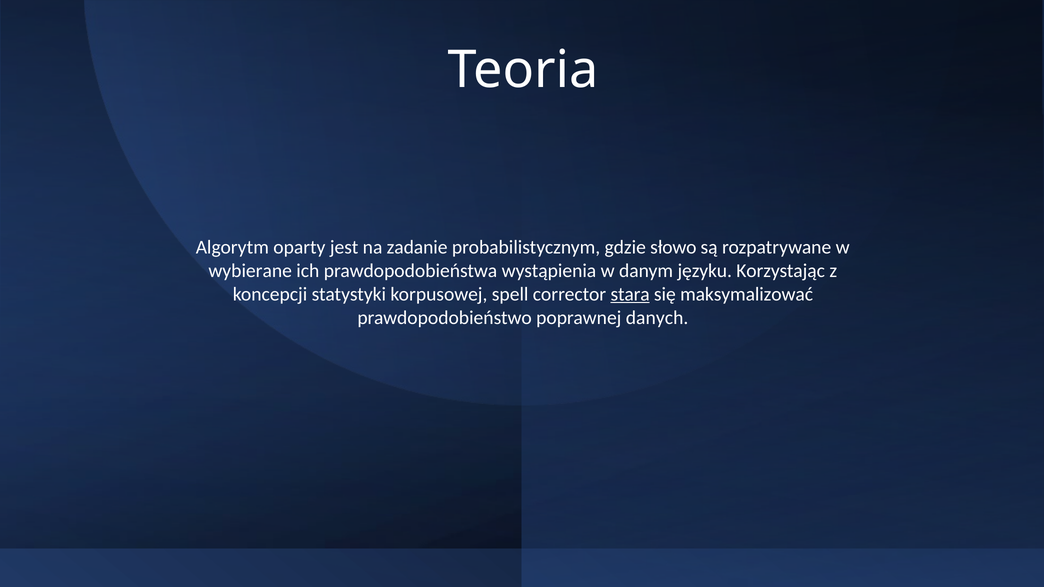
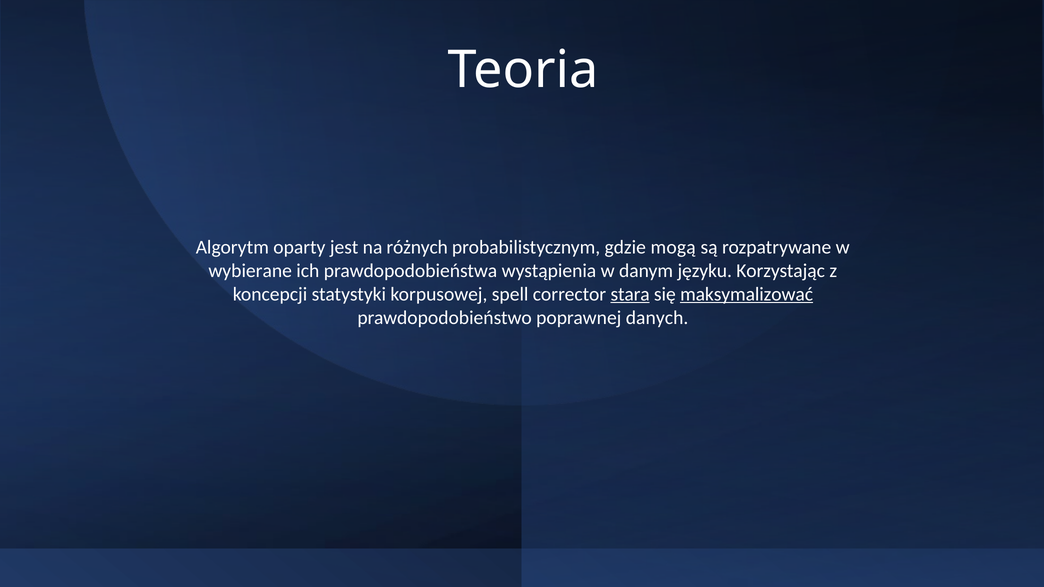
zadanie: zadanie -> różnych
słowo: słowo -> mogą
maksymalizować underline: none -> present
